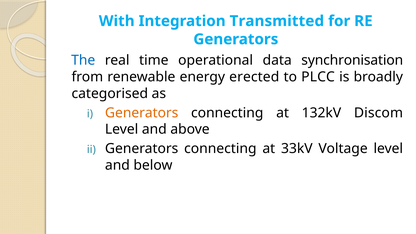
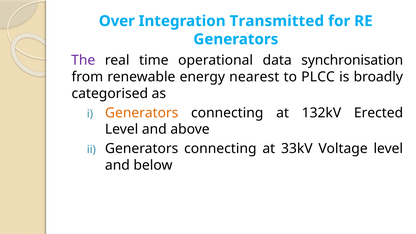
With: With -> Over
The colour: blue -> purple
erected: erected -> nearest
Discom: Discom -> Erected
